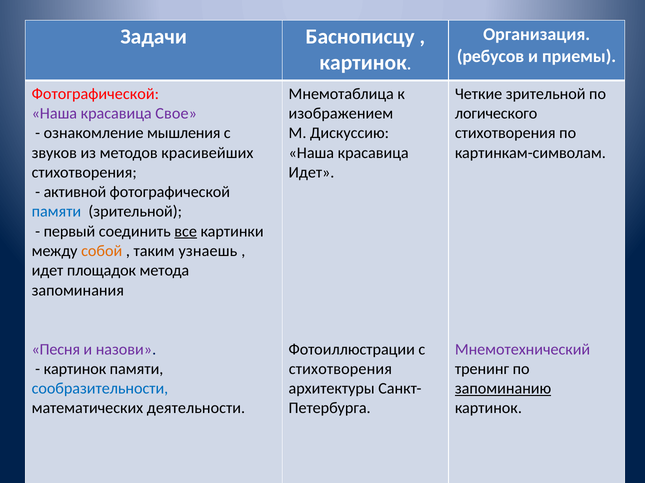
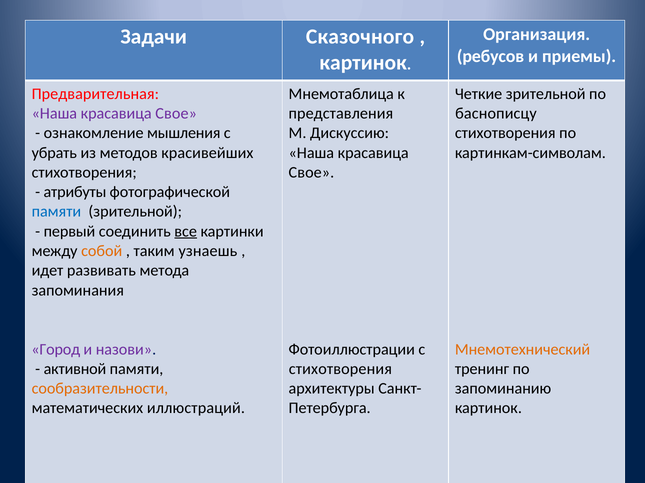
Баснописцу: Баснописцу -> Сказочного
Фотографической at (95, 94): Фотографической -> Предварительная
изображением: изображением -> представления
логического: логического -> баснописцу
звуков: звуков -> убрать
Идет at (311, 173): Идет -> Свое
активной: активной -> атрибуты
площадок: площадок -> развивать
Песня: Песня -> Город
Мнемотехнический colour: purple -> orange
картинок at (75, 369): картинок -> активной
сообразительности colour: blue -> orange
запоминанию underline: present -> none
деятельности: деятельности -> иллюстраций
